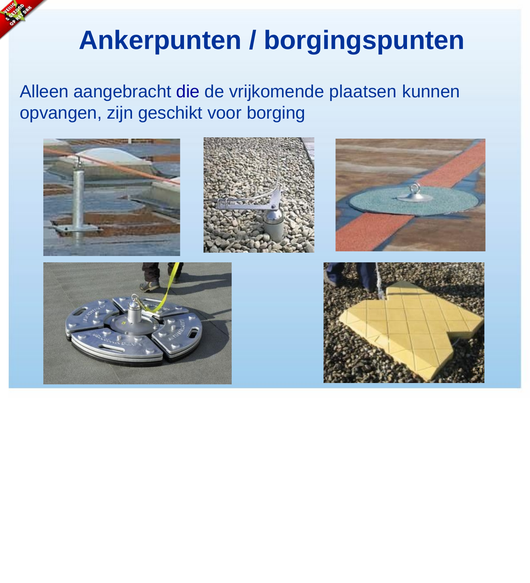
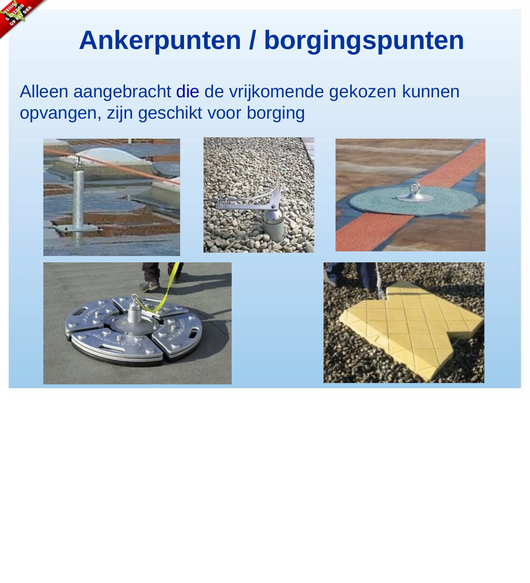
plaatsen: plaatsen -> gekozen
